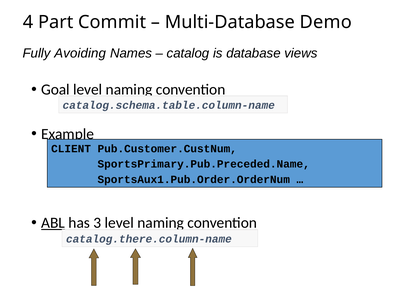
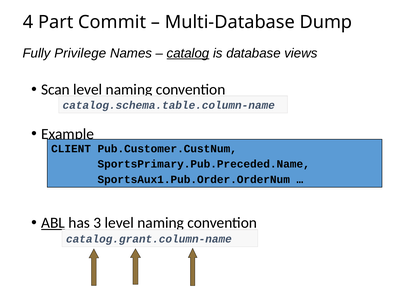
Demo: Demo -> Dump
Avoiding: Avoiding -> Privilege
catalog underline: none -> present
Goal: Goal -> Scan
catalog.there.column-name: catalog.there.column-name -> catalog.grant.column-name
